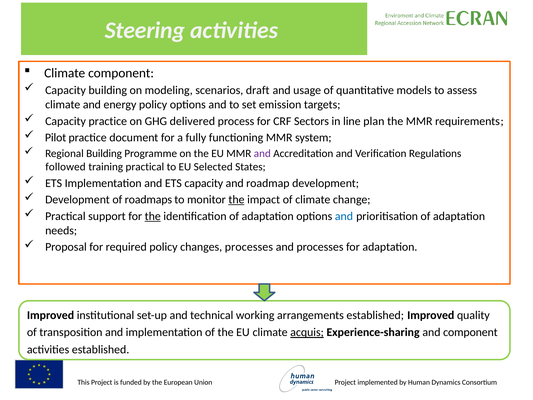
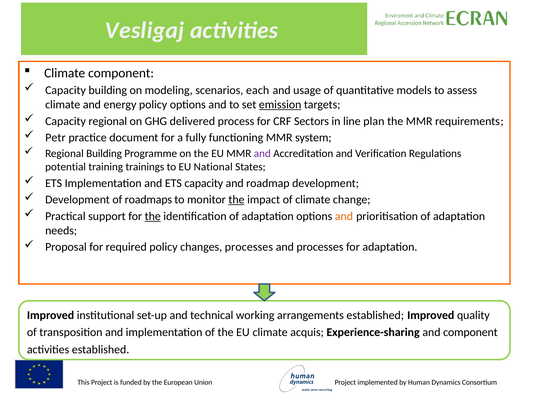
Steering: Steering -> Vesligaj
draft: draft -> each
emission underline: none -> present
Capacity practice: practice -> regional
Pilot: Pilot -> Petr
followed: followed -> potential
training practical: practical -> trainings
Selected: Selected -> National
and at (344, 216) colour: blue -> orange
acquis underline: present -> none
